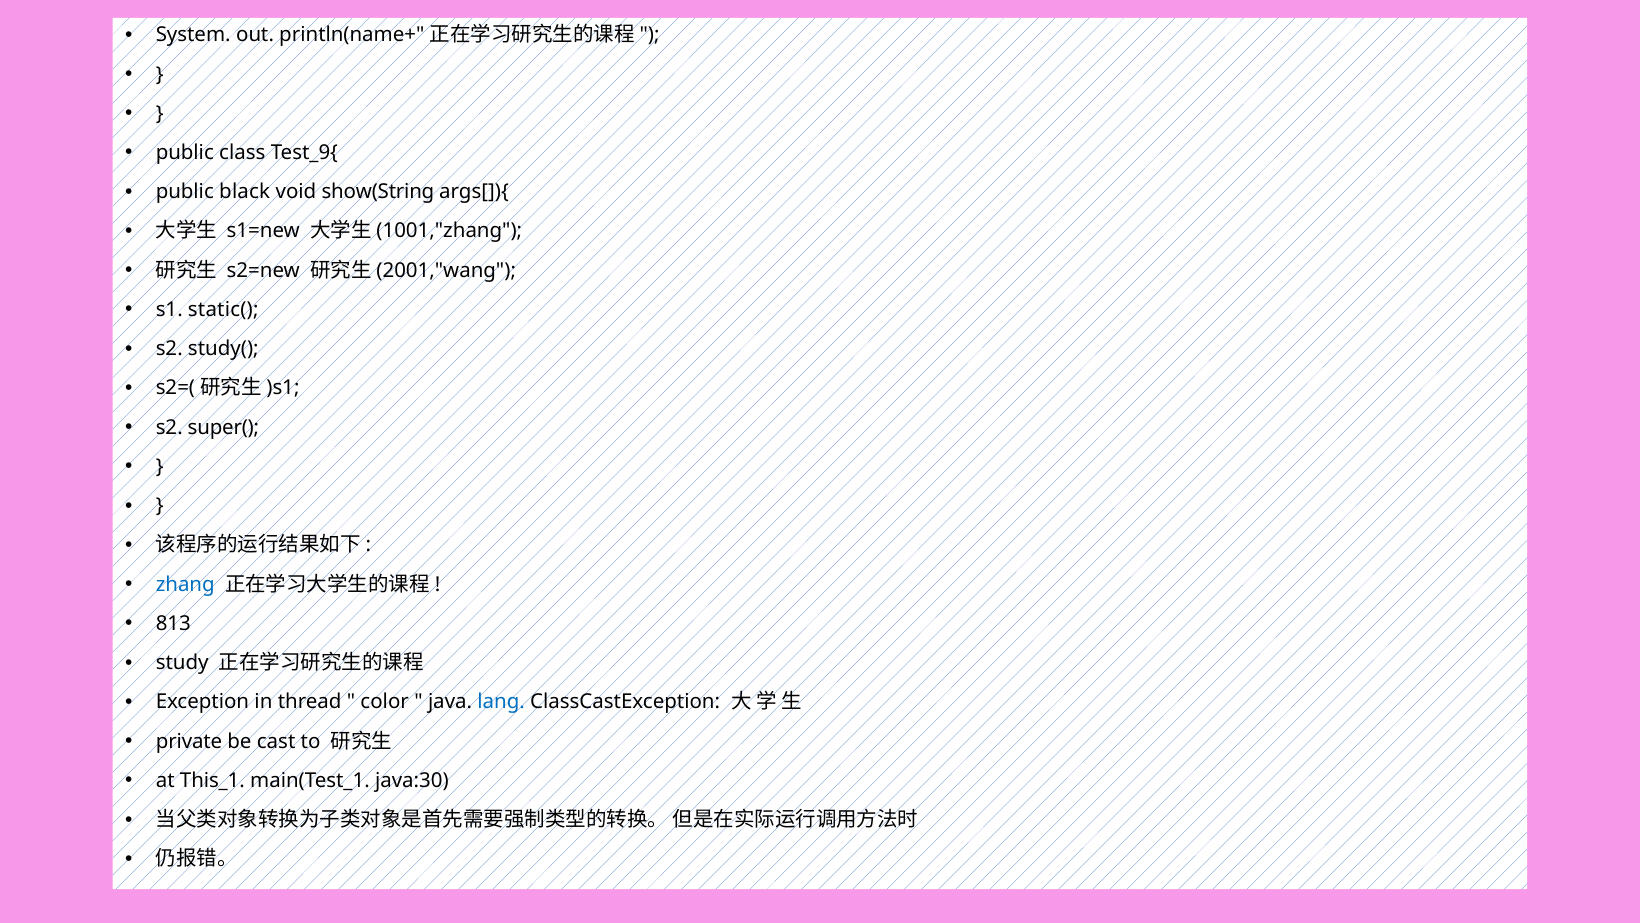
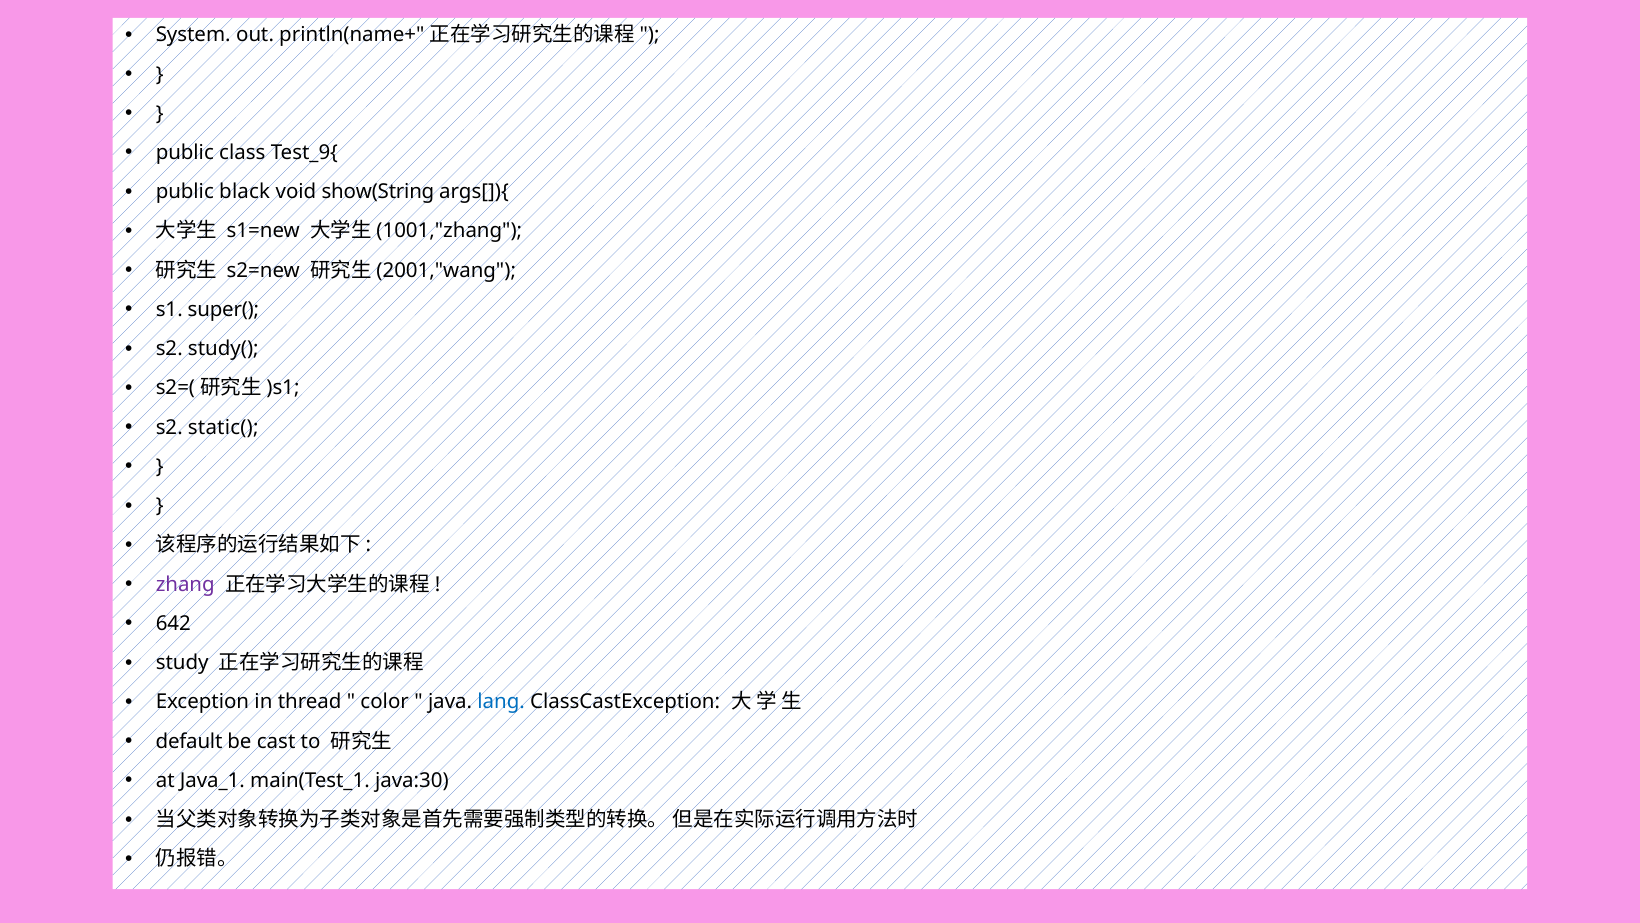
static(: static( -> super(
super(: super( -> static(
zhang colour: blue -> purple
813: 813 -> 642
private: private -> default
This_1: This_1 -> Java_1
